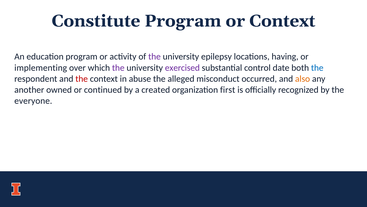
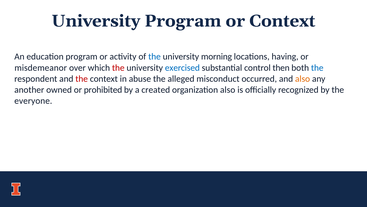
Constitute at (96, 21): Constitute -> University
the at (154, 57) colour: purple -> blue
epilepsy: epilepsy -> morning
implementing: implementing -> misdemeanor
the at (118, 68) colour: purple -> red
exercised colour: purple -> blue
date: date -> then
continued: continued -> prohibited
organization first: first -> also
